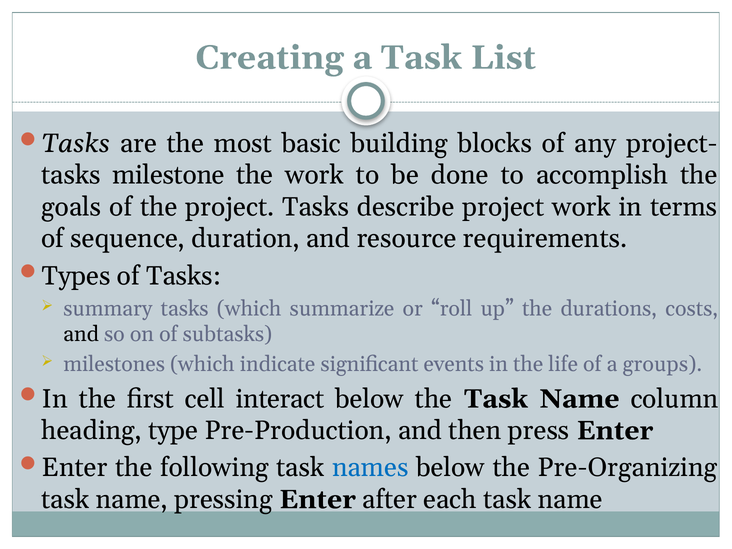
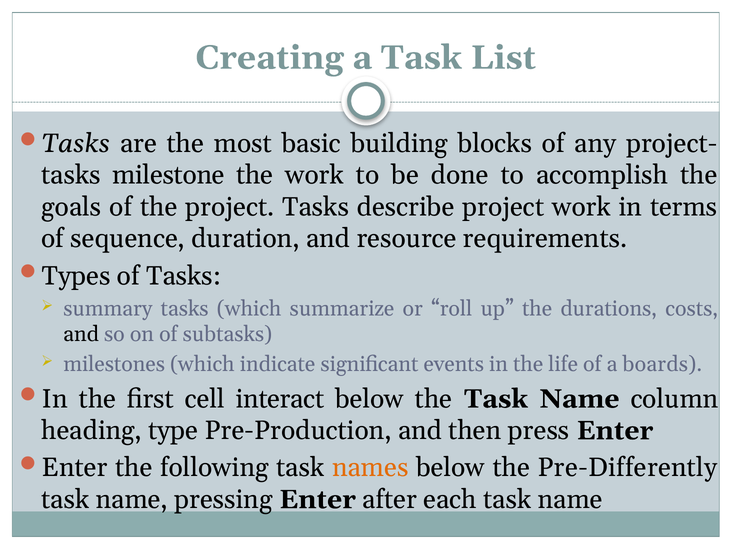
groups: groups -> boards
names colour: blue -> orange
Pre-Organizing: Pre-Organizing -> Pre-Differently
